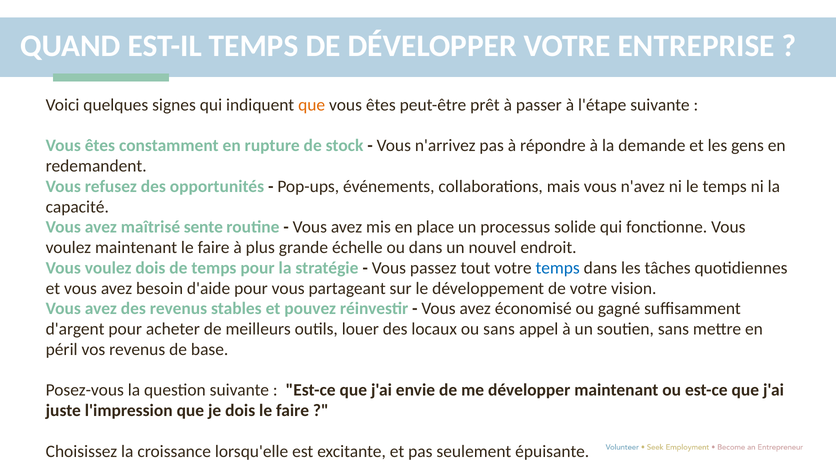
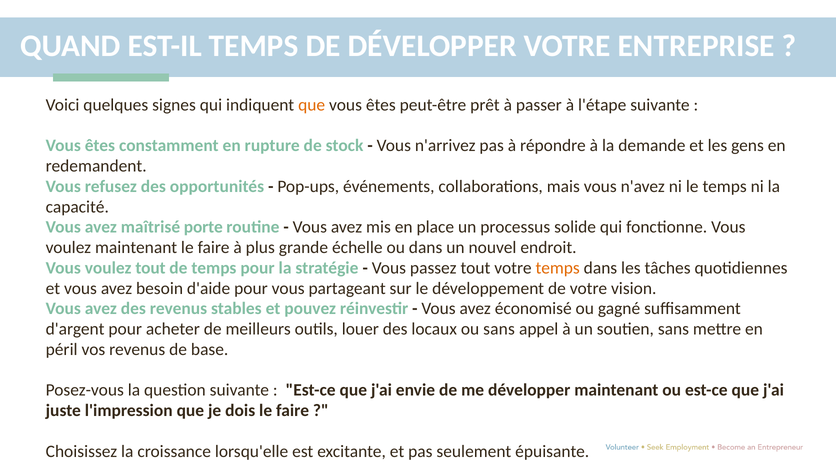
sente: sente -> porte
voulez dois: dois -> tout
temps at (558, 268) colour: blue -> orange
